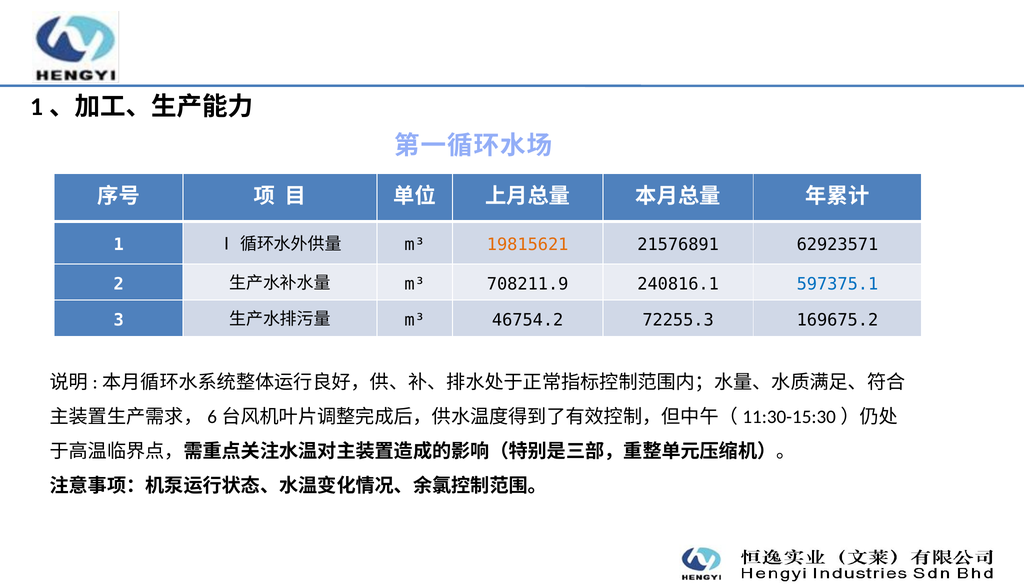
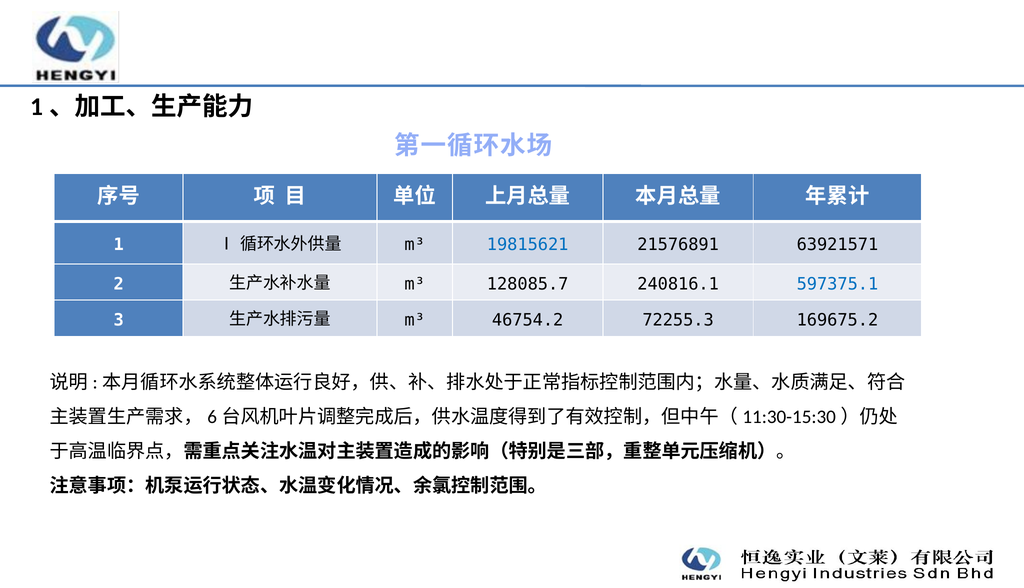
19815621 colour: orange -> blue
62923571: 62923571 -> 63921571
708211.9: 708211.9 -> 128085.7
